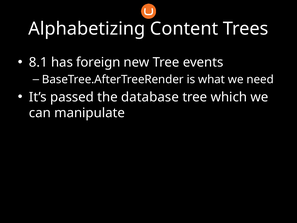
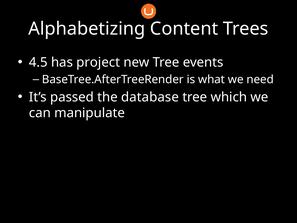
8.1: 8.1 -> 4.5
foreign: foreign -> project
